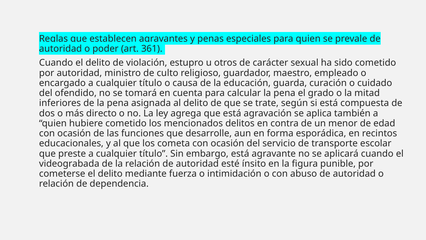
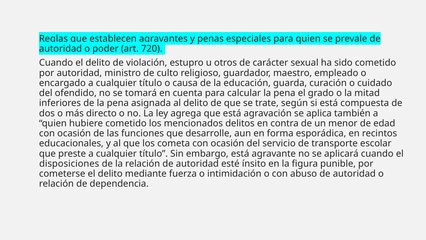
361: 361 -> 720
videograbada: videograbada -> disposiciones
